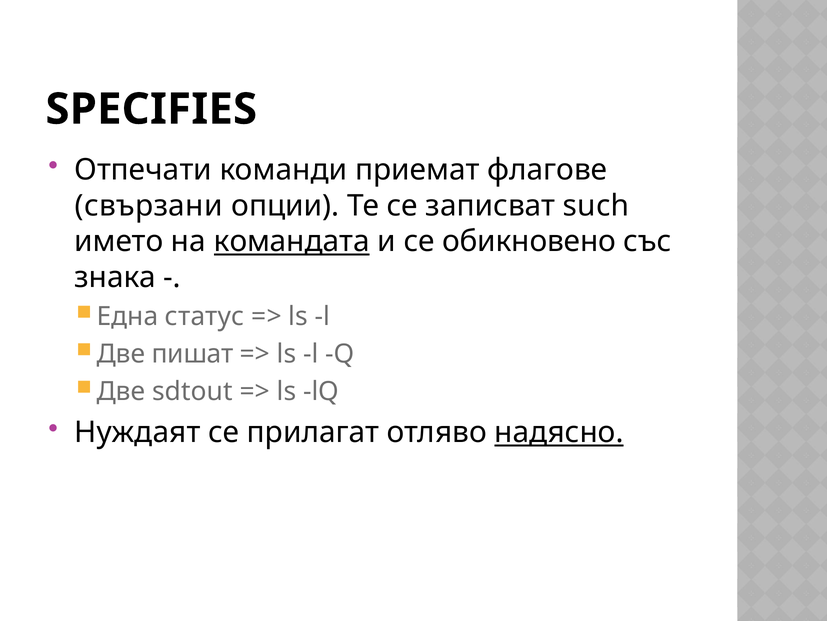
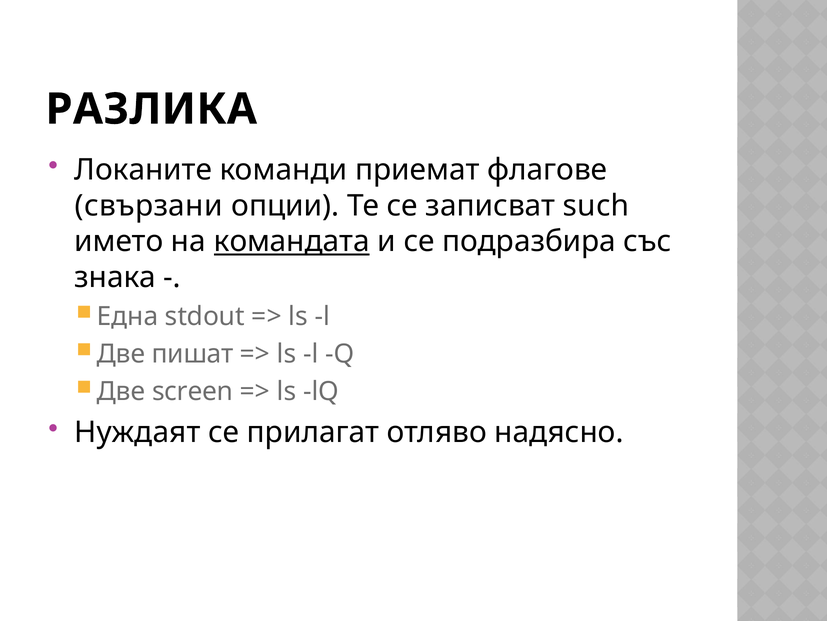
SPECIFIES: SPECIFIES -> РАЗЛИКА
Отпечати: Отпечати -> Локаните
обикновено: обикновено -> подразбира
статус: статус -> stdout
sdtout: sdtout -> screen
надясно underline: present -> none
